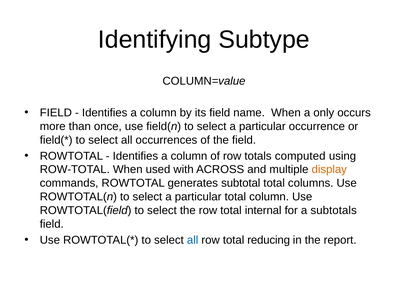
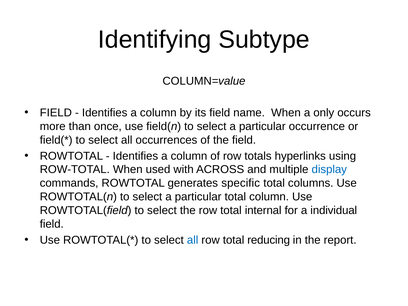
computed: computed -> hyperlinks
display colour: orange -> blue
subtotal: subtotal -> specific
subtotals: subtotals -> individual
